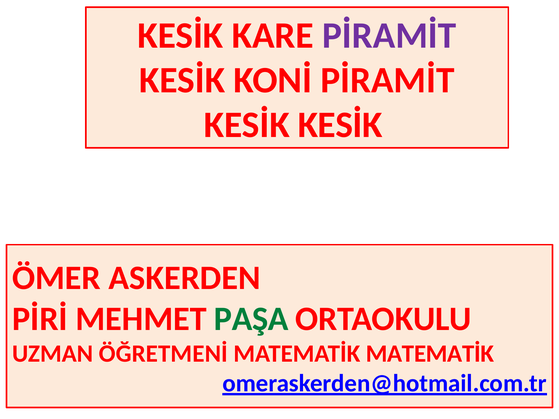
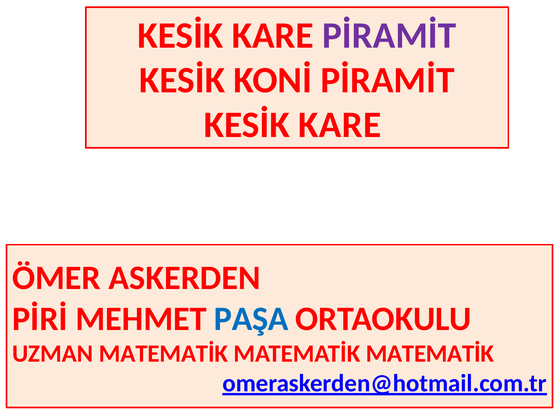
KESİK at (340, 125): KESİK -> KARE
PAŞA colour: green -> blue
UZMAN ÖĞRETMENİ: ÖĞRETMENİ -> MATEMATİK
